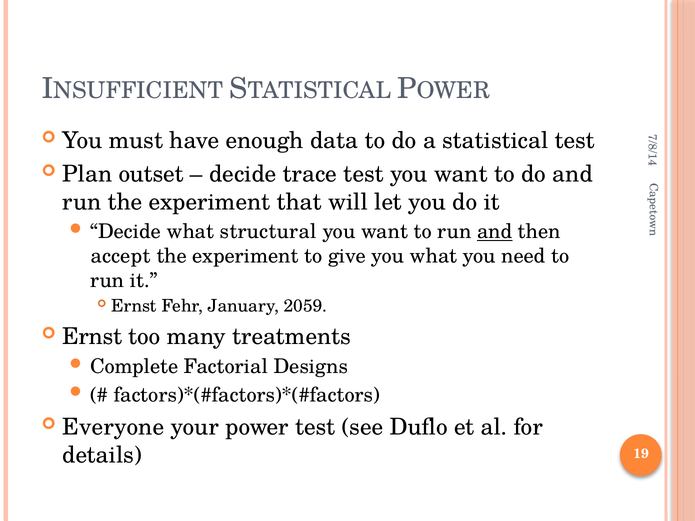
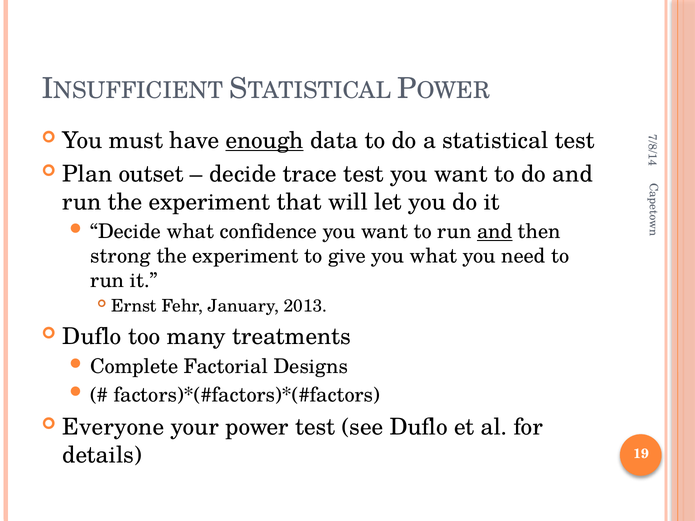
enough underline: none -> present
structural: structural -> confidence
accept: accept -> strong
2059: 2059 -> 2013
Ernst at (92, 337): Ernst -> Duflo
